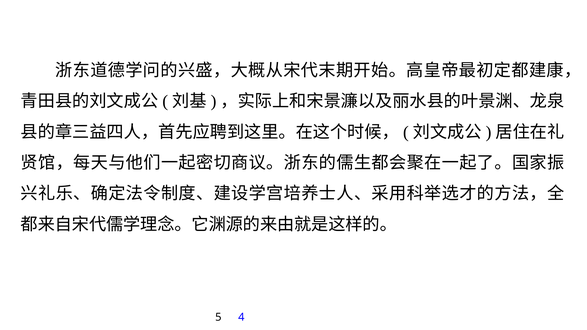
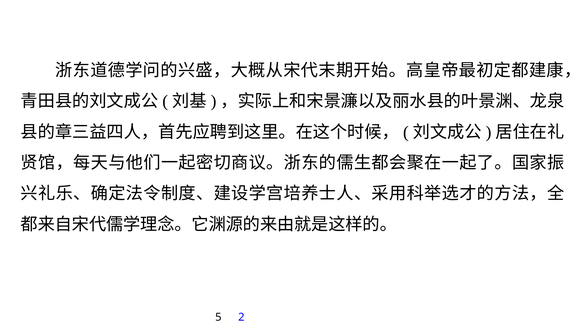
4: 4 -> 2
